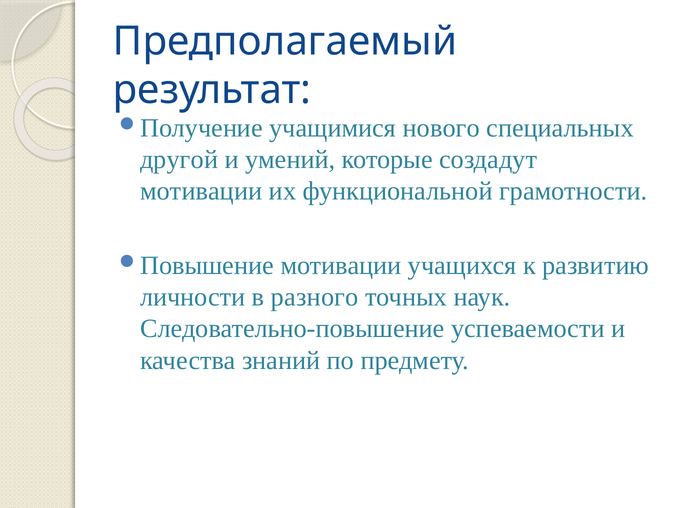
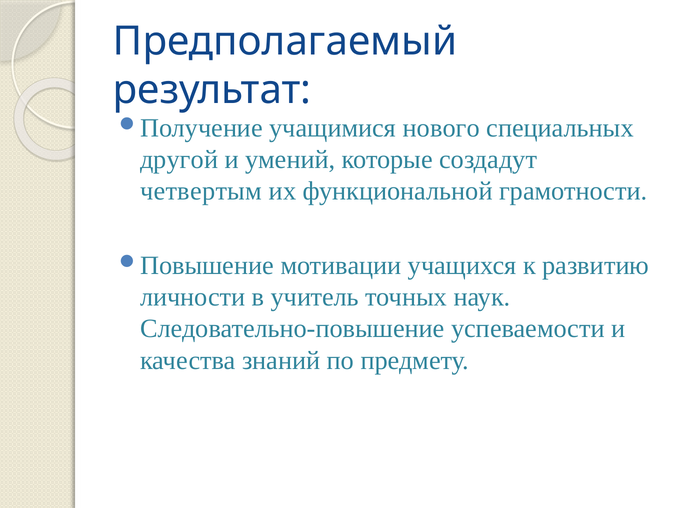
мотивации at (201, 191): мотивации -> четвертым
разного: разного -> учитель
